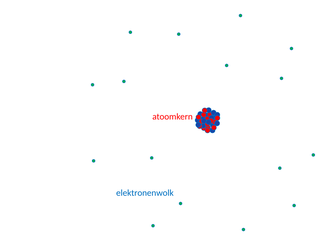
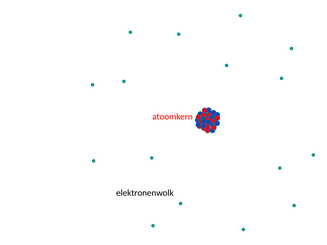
elektronenwolk colour: blue -> black
